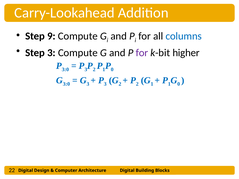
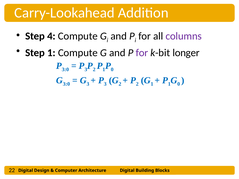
9: 9 -> 4
columns colour: blue -> purple
Step 3: 3 -> 1
higher: higher -> longer
